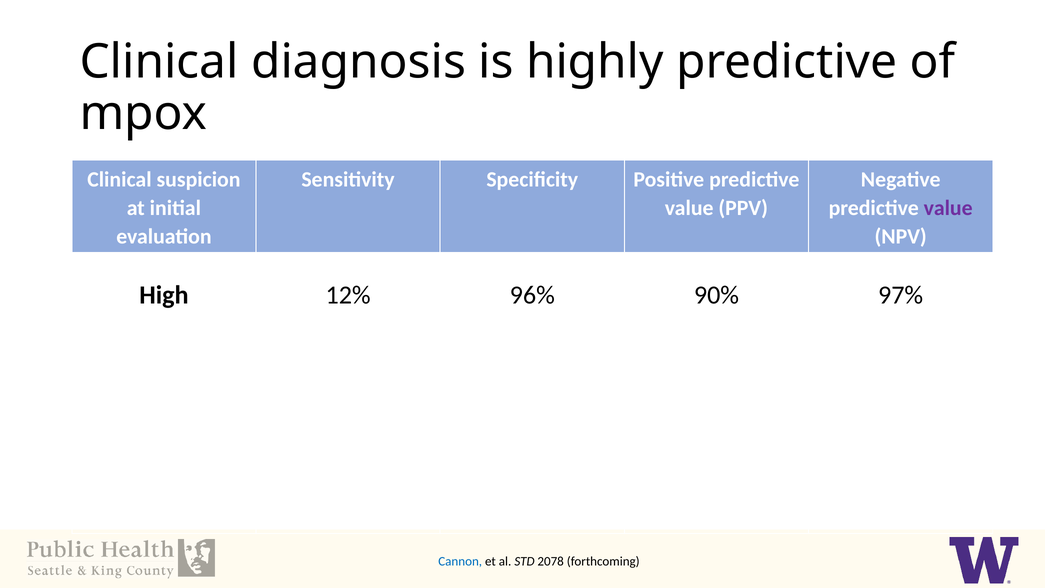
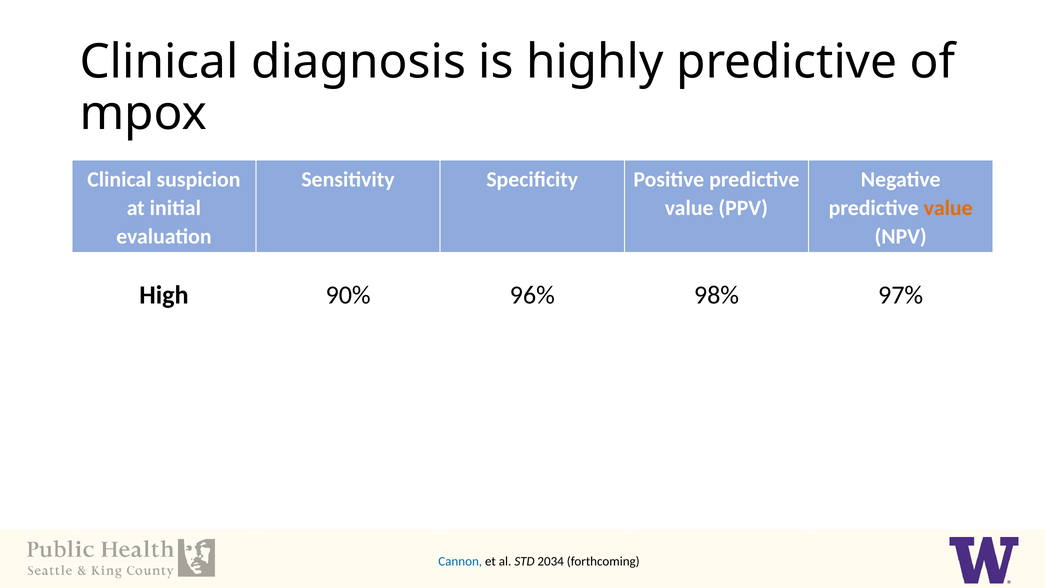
value at (948, 208) colour: purple -> orange
12%: 12% -> 90%
90%: 90% -> 98%
2078: 2078 -> 2034
